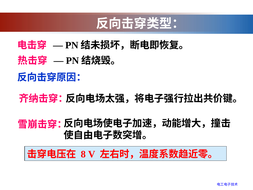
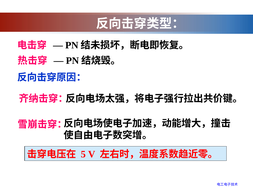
8: 8 -> 5
